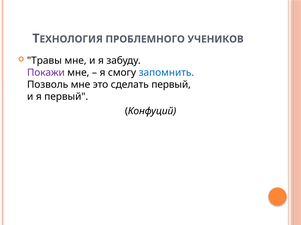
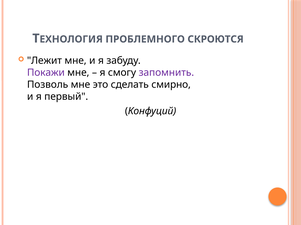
УЧЕНИКОВ: УЧЕНИКОВ -> СКРОЮТСЯ
Травы: Травы -> Лежит
запомнить colour: blue -> purple
сделать первый: первый -> смирно
